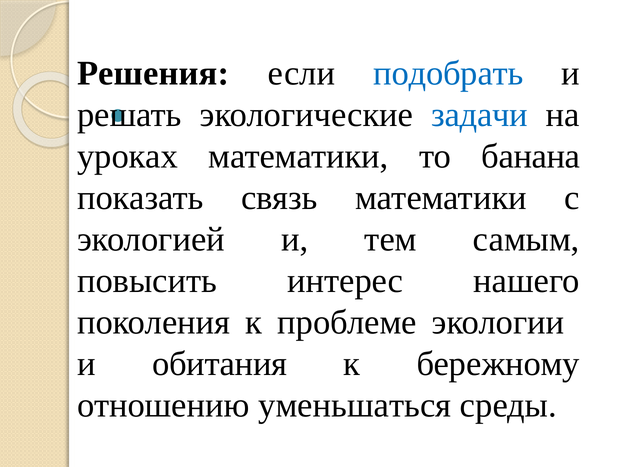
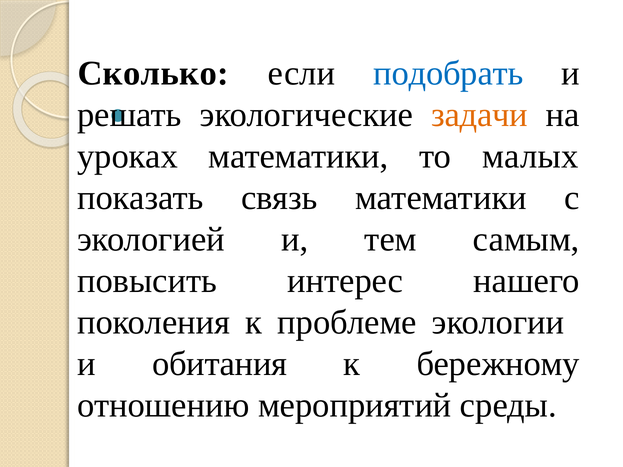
Решения: Решения -> Сколько
задачи colour: blue -> orange
банана at (531, 156): банана -> малых
отношению уменьшаться: уменьшаться -> мероприятий
